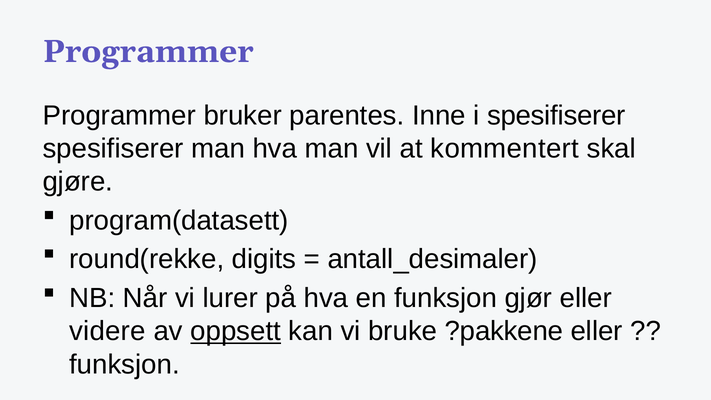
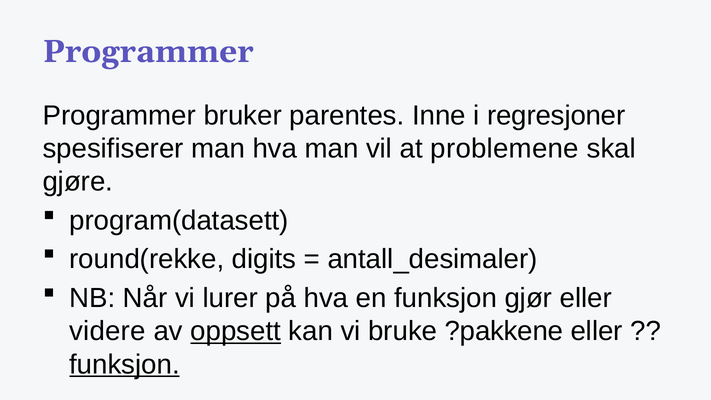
i spesifiserer: spesifiserer -> regresjoner
kommentert: kommentert -> problemene
funksjon at (125, 364) underline: none -> present
